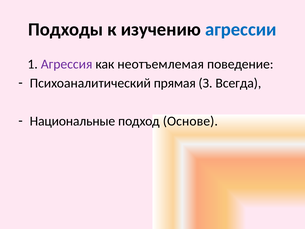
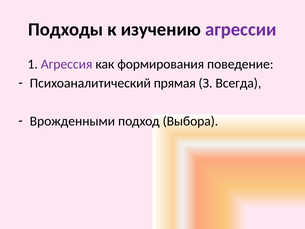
агрессии colour: blue -> purple
неотъемлемая: неотъемлемая -> формирования
Национальные: Национальные -> Врожденными
Основе: Основе -> Выбора
